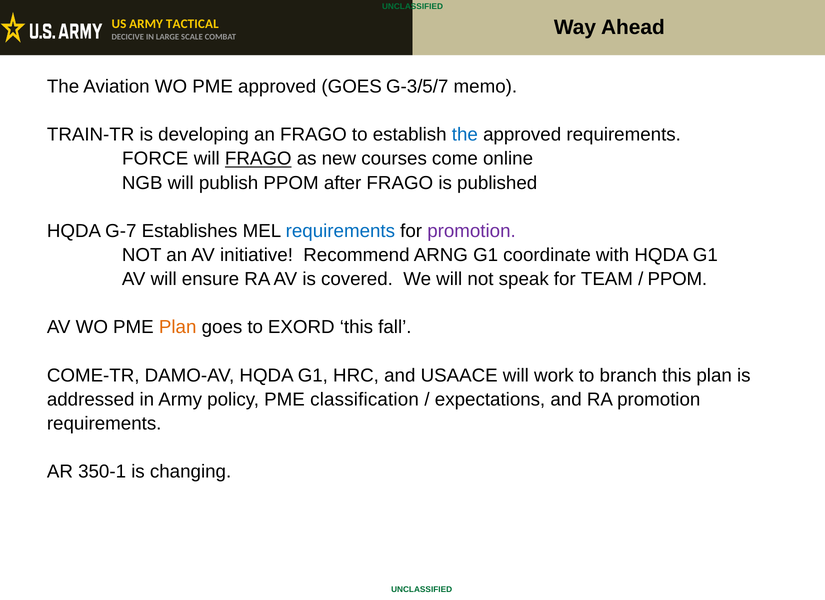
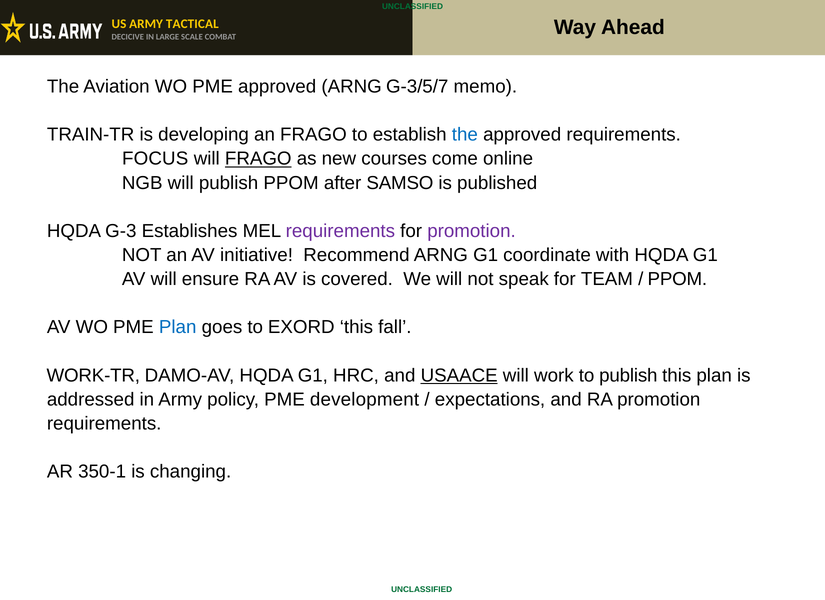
approved GOES: GOES -> ARNG
FORCE: FORCE -> FOCUS
after FRAGO: FRAGO -> SAMSO
G-7: G-7 -> G-3
requirements at (340, 231) colour: blue -> purple
Plan at (178, 327) colour: orange -> blue
COME-TR: COME-TR -> WORK-TR
USAACE underline: none -> present
to branch: branch -> publish
classification: classification -> development
